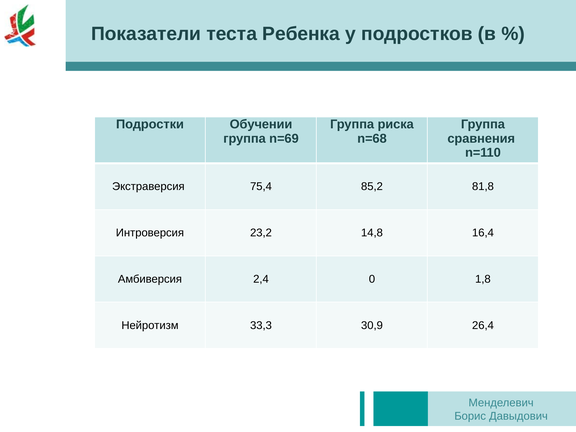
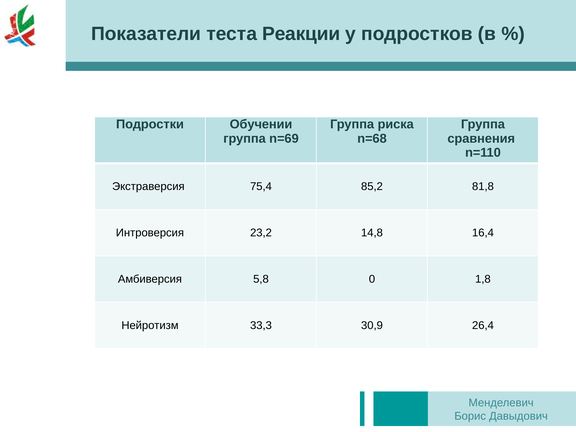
Ребенка: Ребенка -> Реакции
2,4: 2,4 -> 5,8
